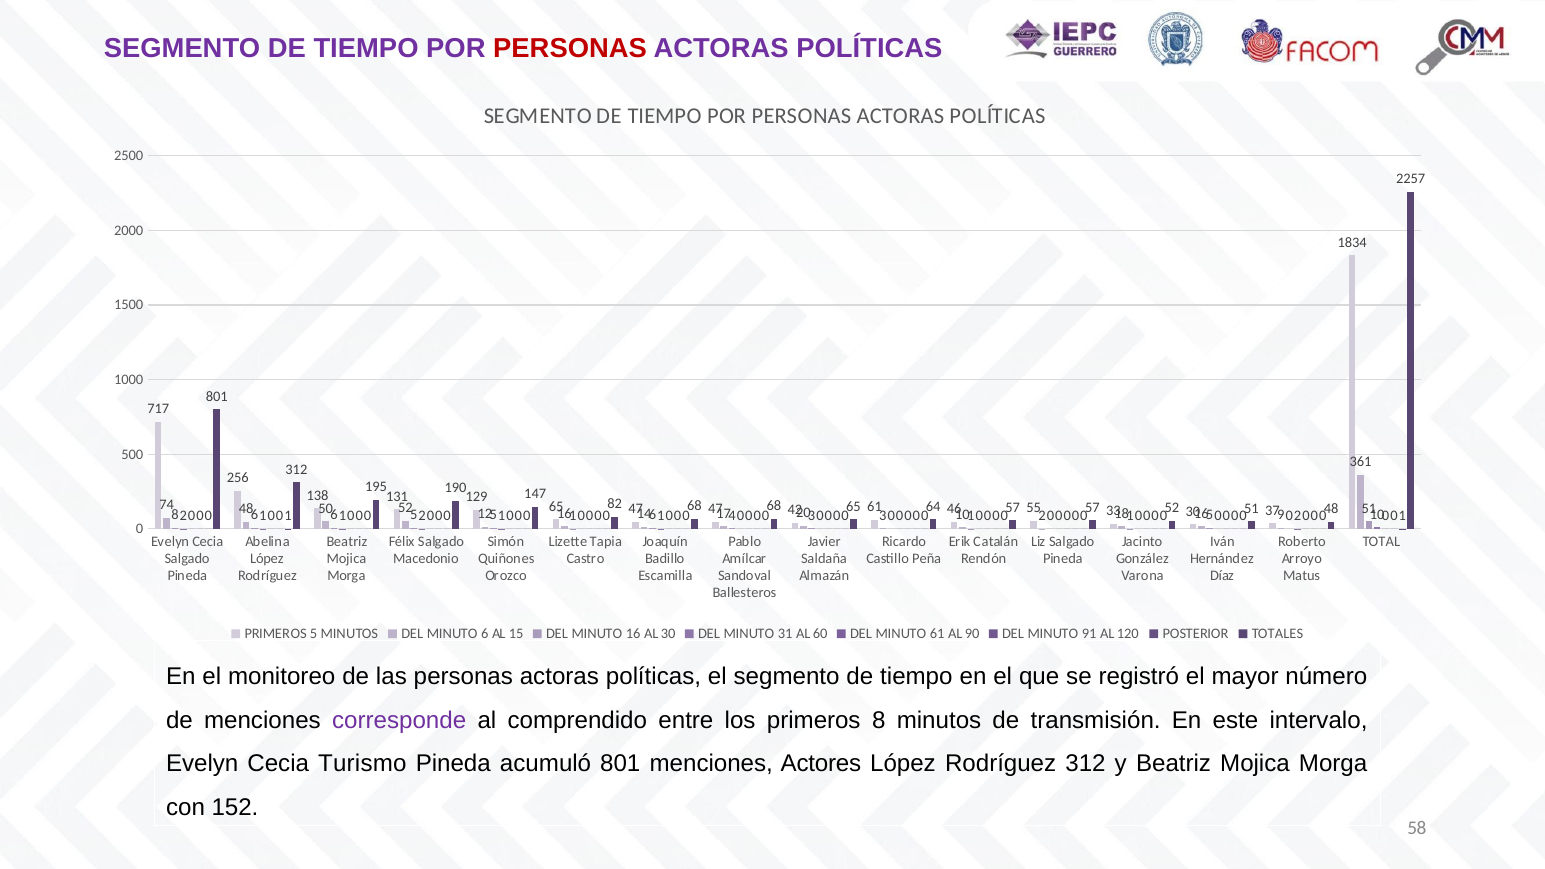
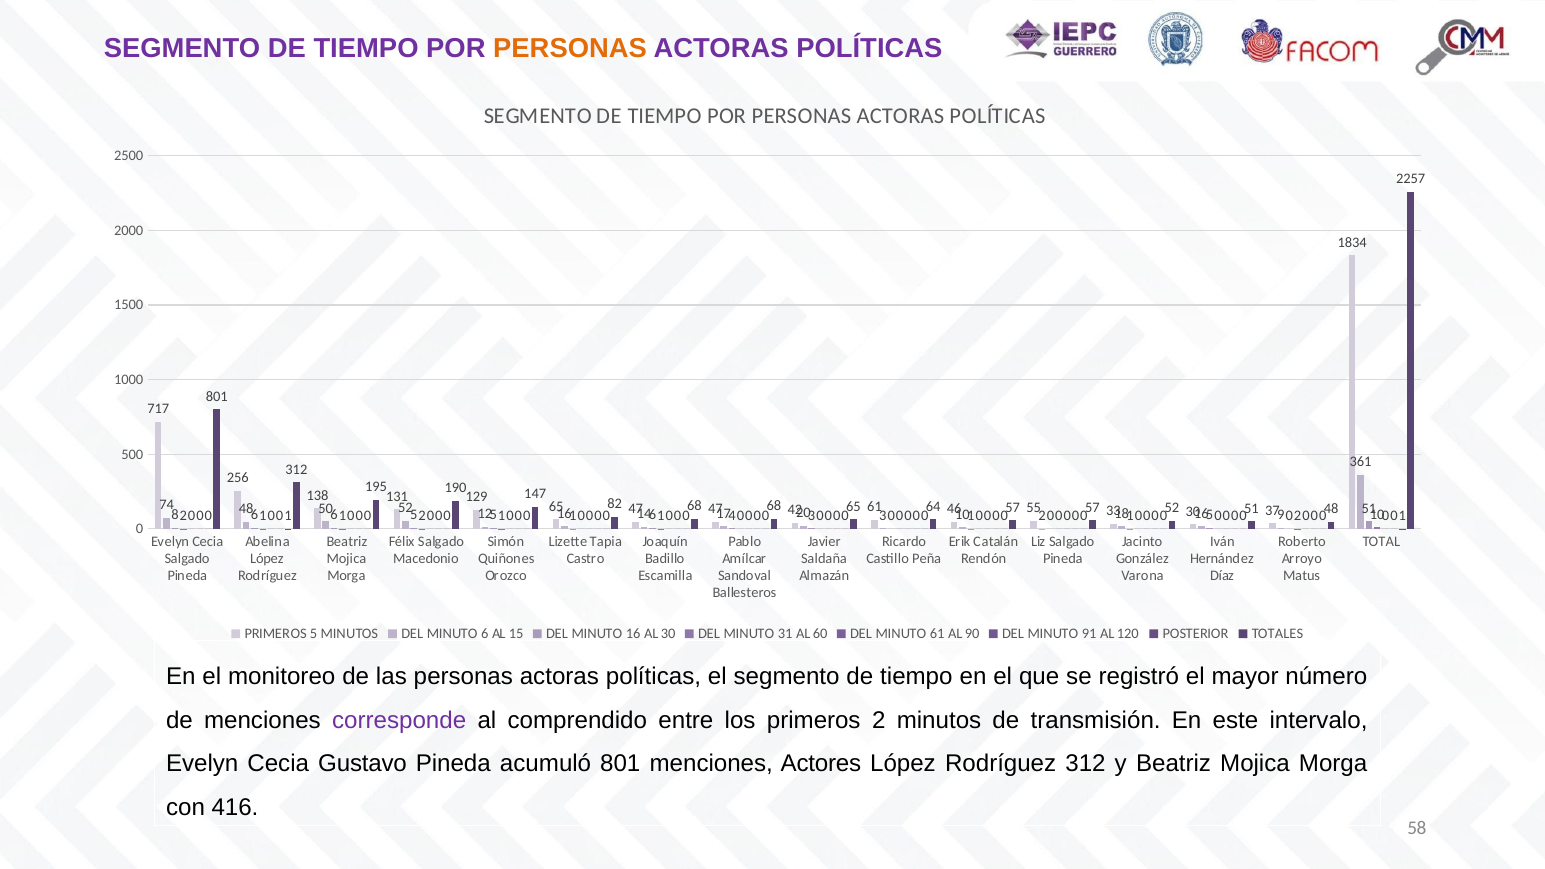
PERSONAS at (570, 49) colour: red -> orange
primeros 8: 8 -> 2
Turismo: Turismo -> Gustavo
152: 152 -> 416
